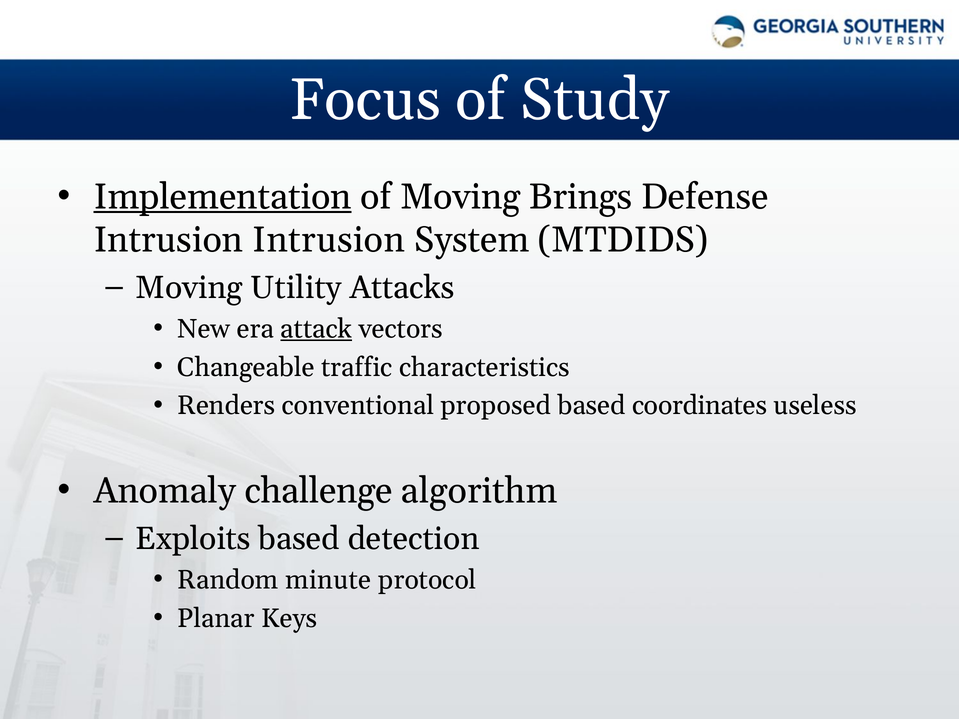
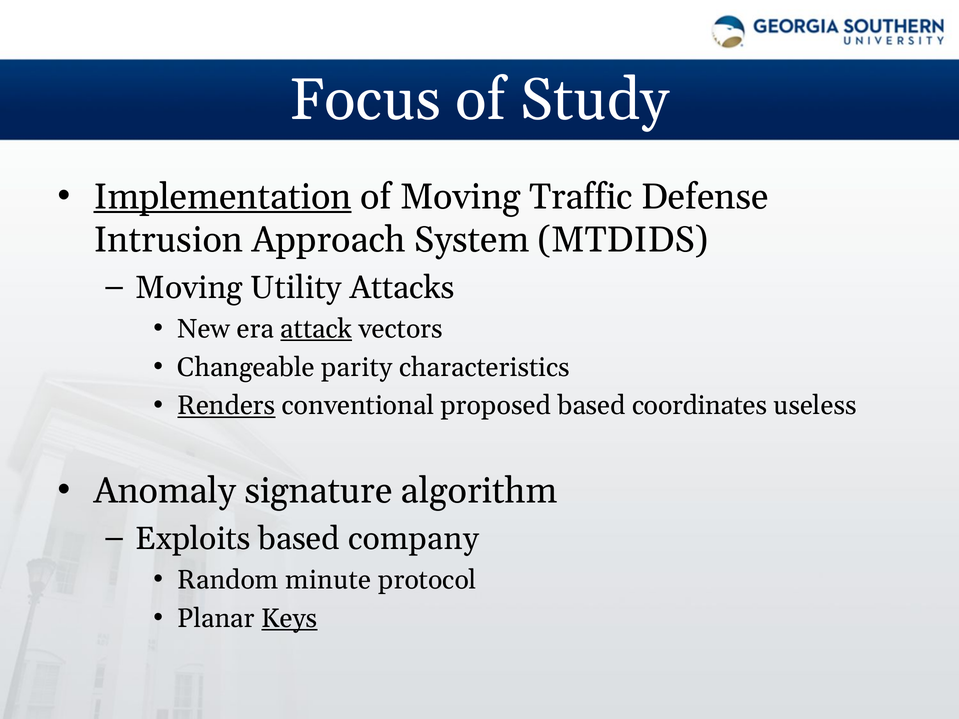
Brings: Brings -> Traffic
Intrusion Intrusion: Intrusion -> Approach
traffic: traffic -> parity
Renders underline: none -> present
challenge: challenge -> signature
detection: detection -> company
Keys underline: none -> present
